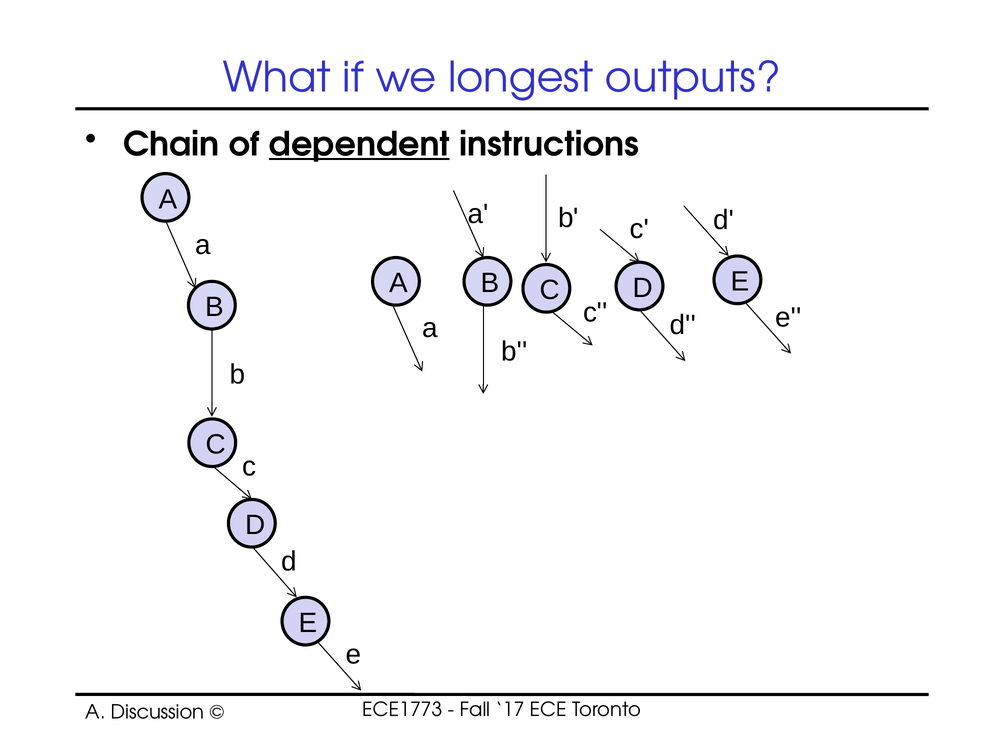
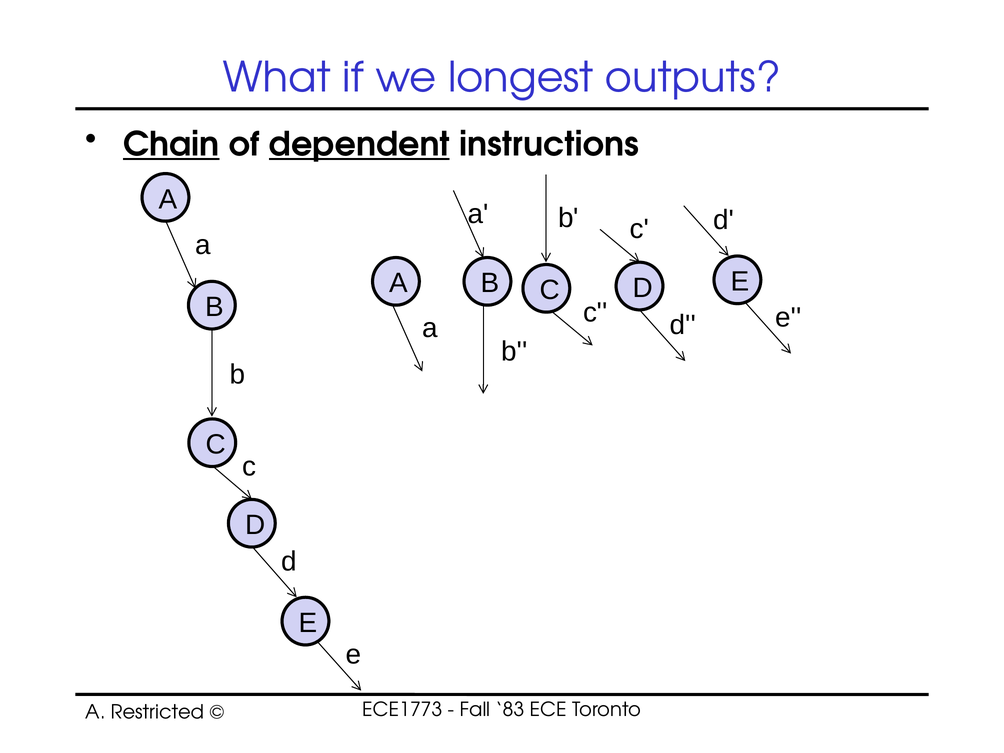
Chain underline: none -> present
Discussion: Discussion -> Restricted
17: 17 -> 83
